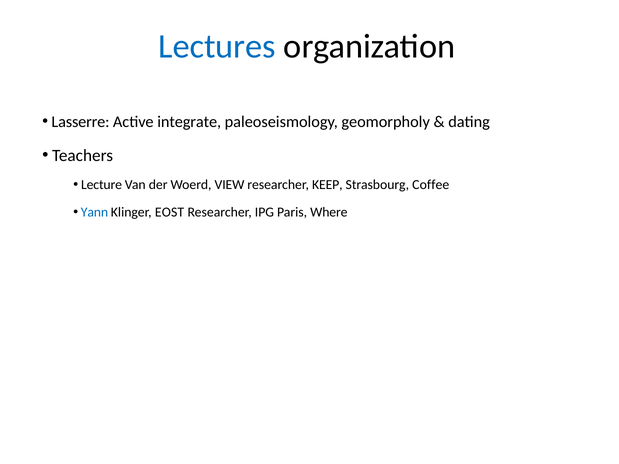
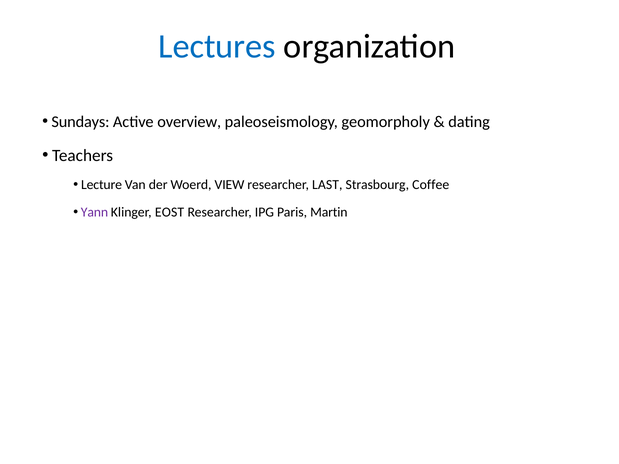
Lasserre: Lasserre -> Sundays
integrate: integrate -> overview
KEEP: KEEP -> LAST
Yann colour: blue -> purple
Where: Where -> Martin
